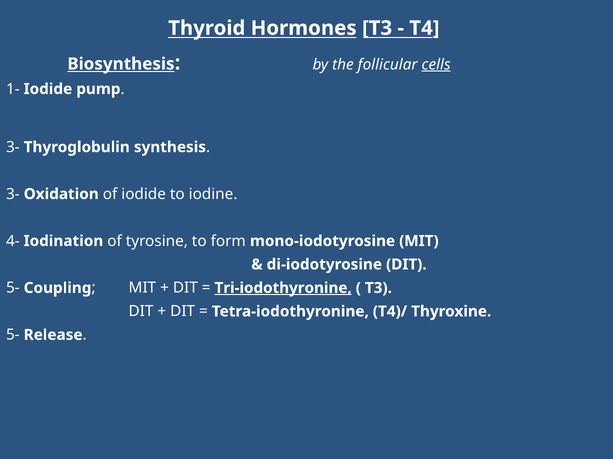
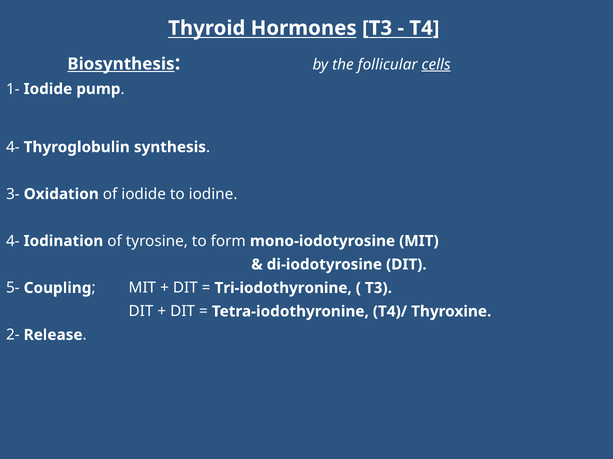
3- at (13, 147): 3- -> 4-
Tri-iodothyronine underline: present -> none
5- at (13, 335): 5- -> 2-
